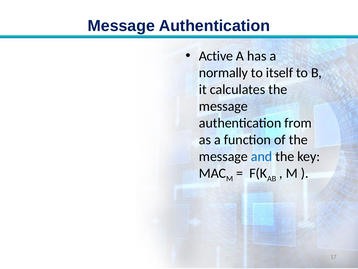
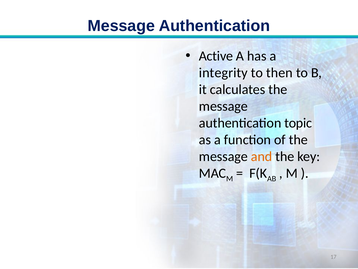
normally: normally -> integrity
itself: itself -> then
from: from -> topic
and colour: blue -> orange
